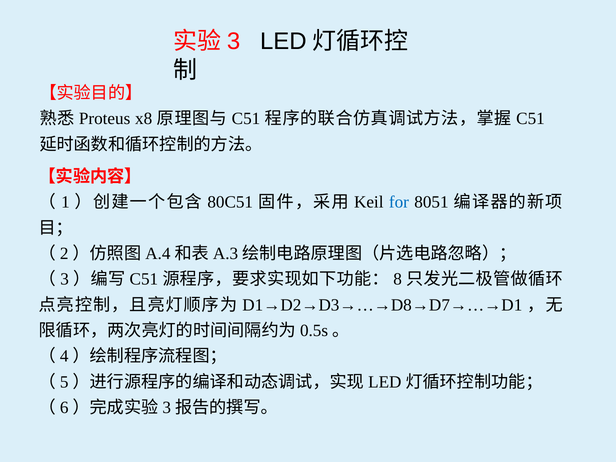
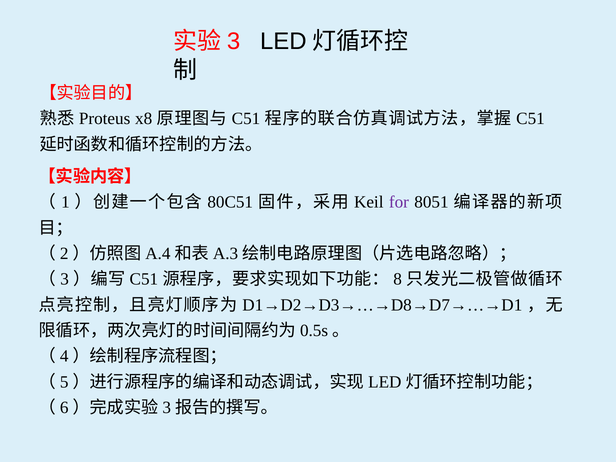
for colour: blue -> purple
